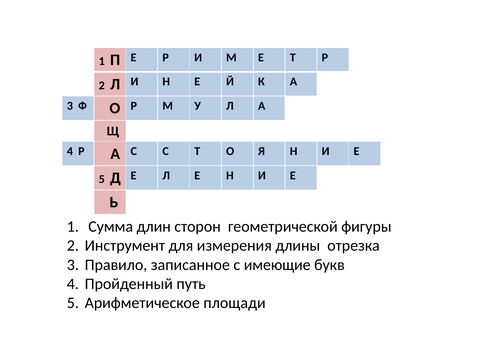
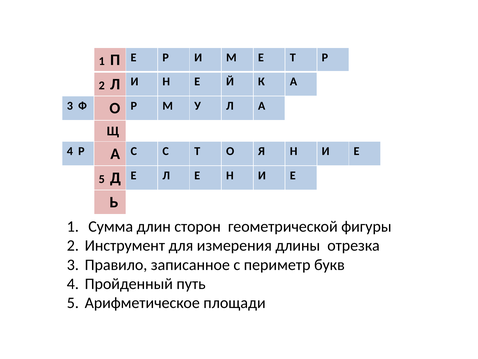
имеющие: имеющие -> периметр
